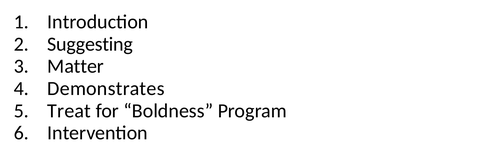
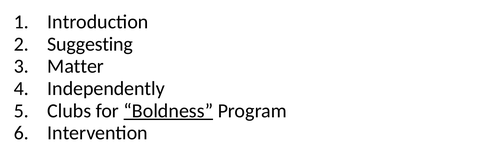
Demonstrates: Demonstrates -> Independently
Treat: Treat -> Clubs
Boldness underline: none -> present
